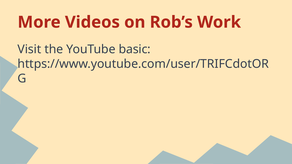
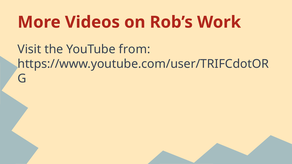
basic: basic -> from
